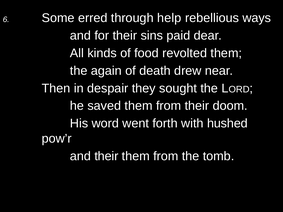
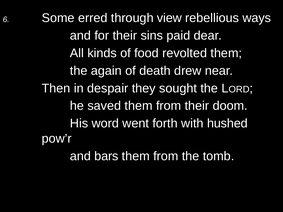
help: help -> view
and their: their -> bars
